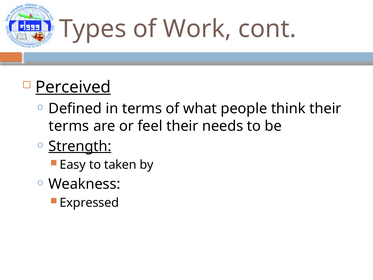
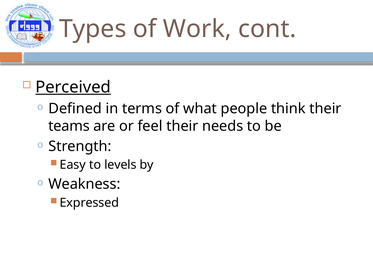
terms at (69, 126): terms -> teams
Strength underline: present -> none
taken: taken -> levels
